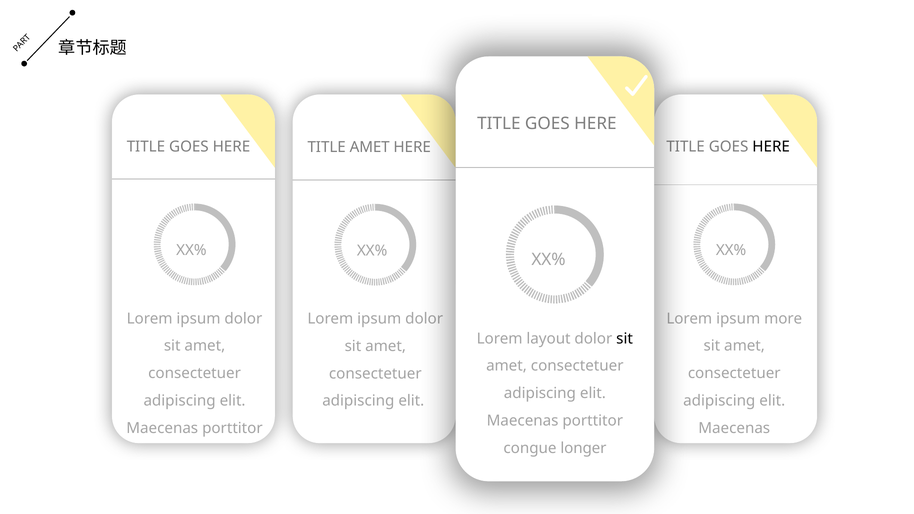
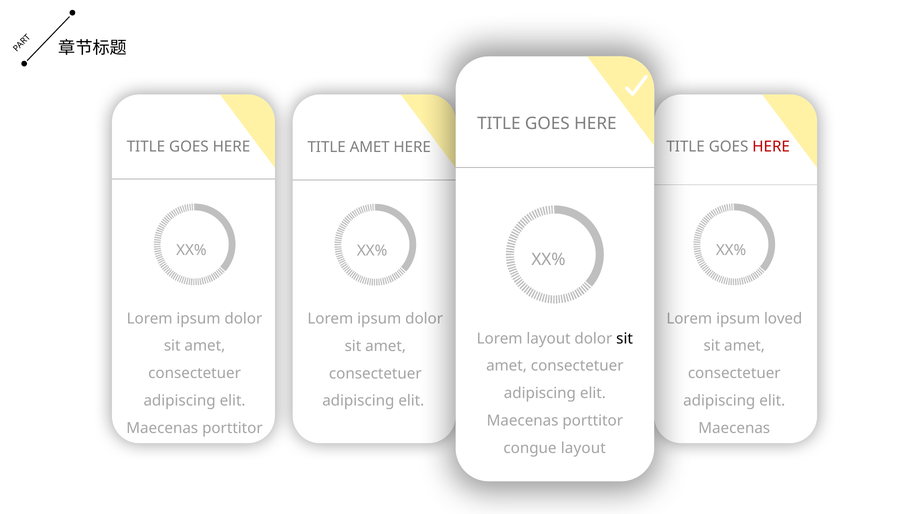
HERE at (771, 147) colour: black -> red
more: more -> loved
congue longer: longer -> layout
